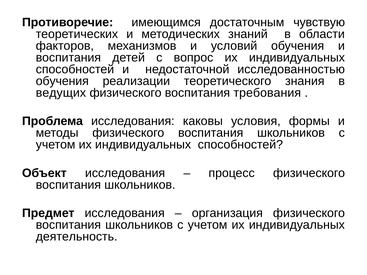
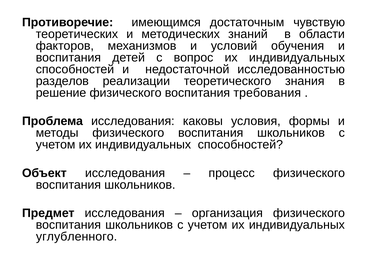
обучения at (62, 81): обучения -> разделов
ведущих: ведущих -> решение
деятельность: деятельность -> углубленного
